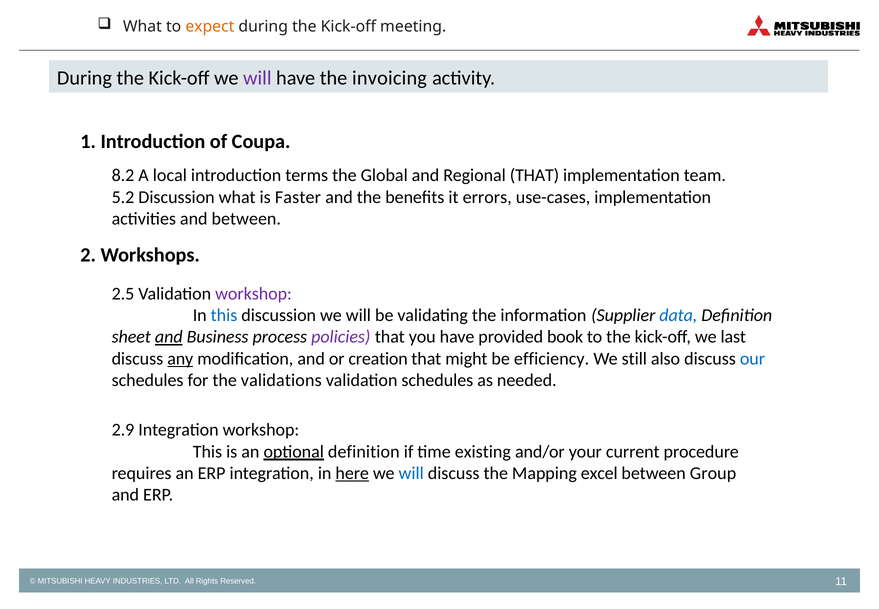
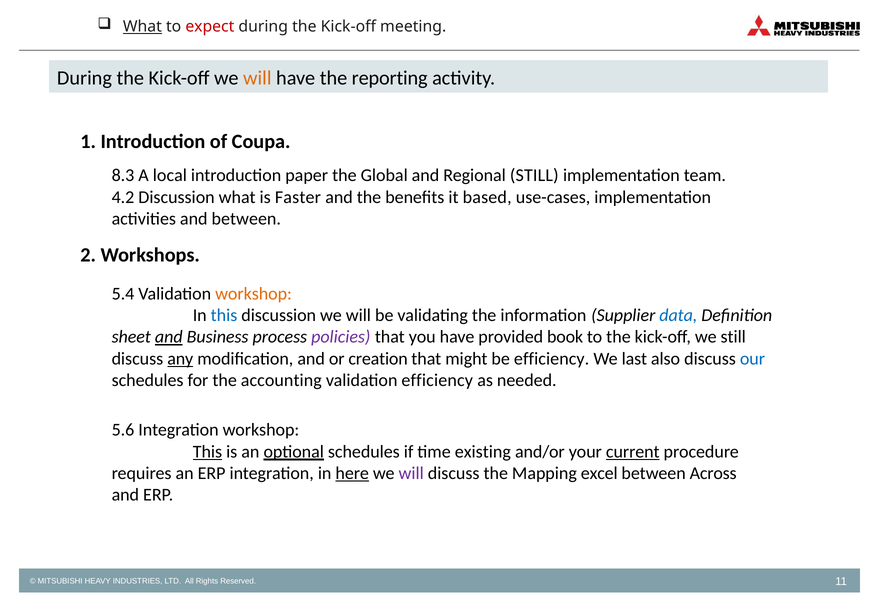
What at (142, 27) underline: none -> present
expect colour: orange -> red
will at (257, 78) colour: purple -> orange
invoicing: invoicing -> reporting
8.2: 8.2 -> 8.3
terms: terms -> paper
Regional THAT: THAT -> STILL
5.2: 5.2 -> 4.2
errors: errors -> based
2.5: 2.5 -> 5.4
workshop at (254, 293) colour: purple -> orange
we last: last -> still
still: still -> last
validations: validations -> accounting
validation schedules: schedules -> efficiency
2.9: 2.9 -> 5.6
This at (207, 451) underline: none -> present
optional definition: definition -> schedules
current underline: none -> present
will at (411, 473) colour: blue -> purple
Group: Group -> Across
